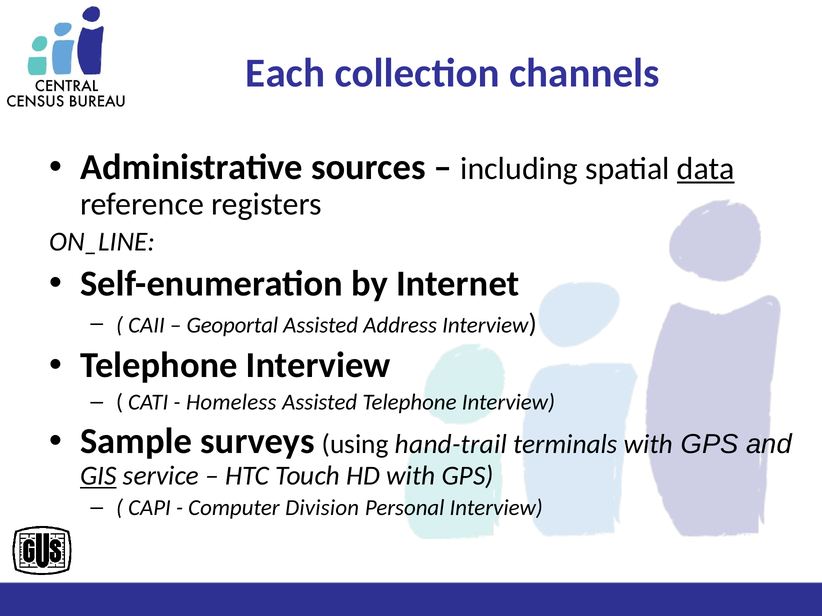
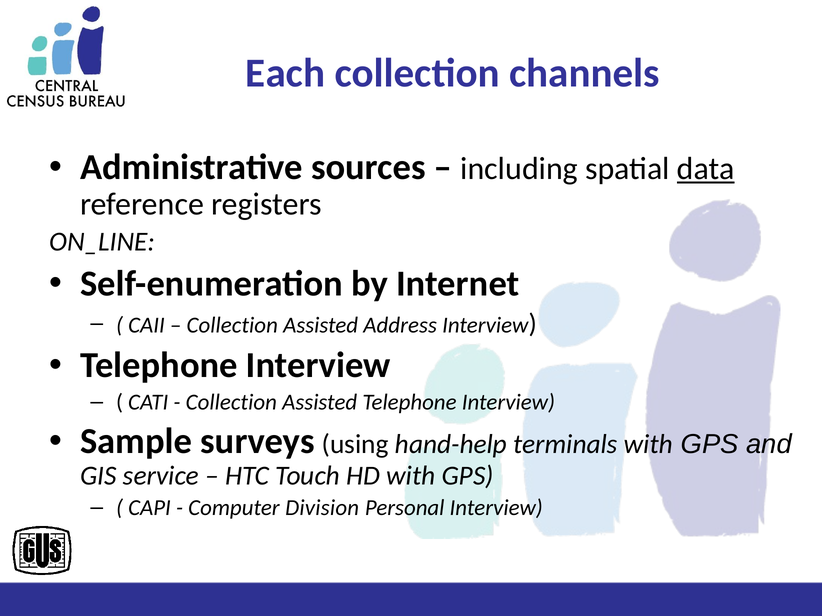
Geoportal at (232, 325): Geoportal -> Collection
Homeless at (231, 402): Homeless -> Collection
hand-trail: hand-trail -> hand-help
GIS underline: present -> none
